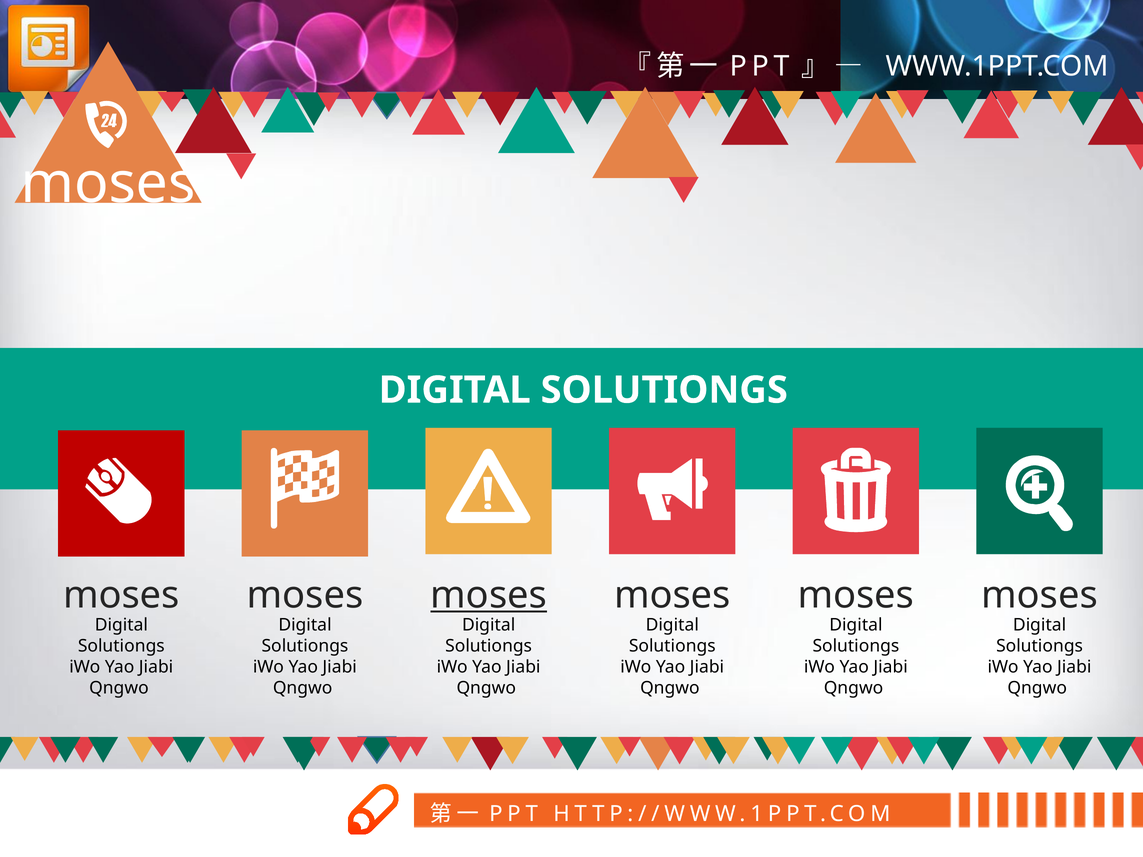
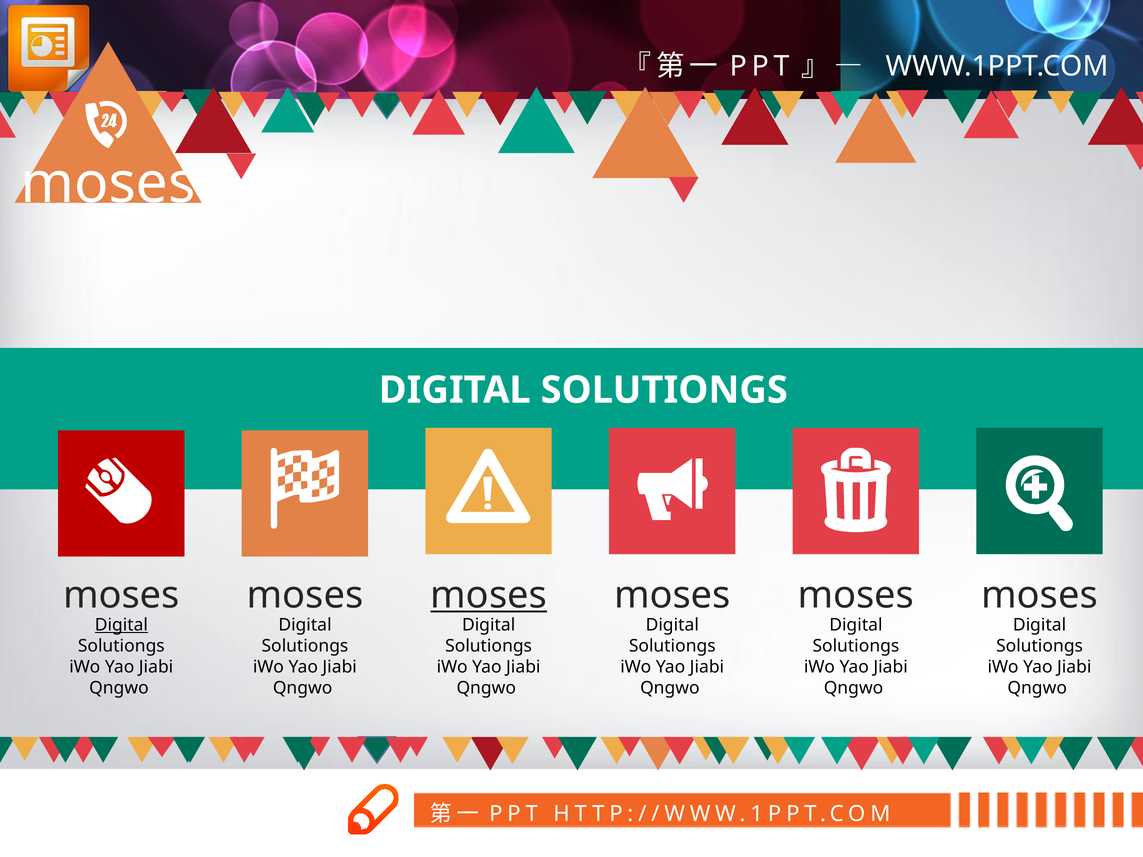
Digital at (121, 625) underline: none -> present
